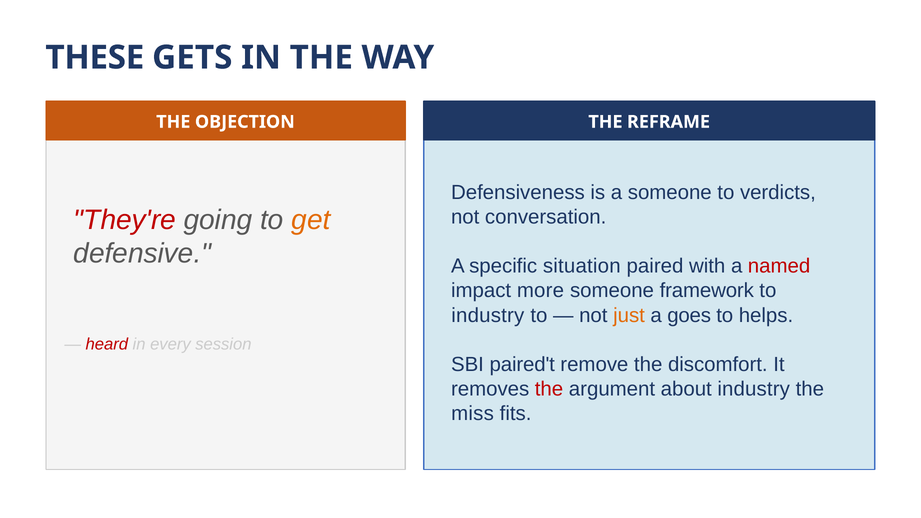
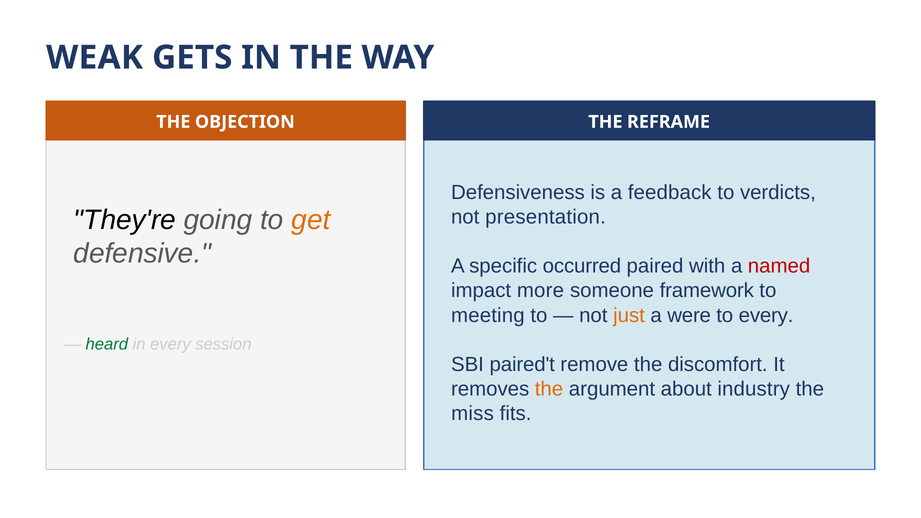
THESE: THESE -> WEAK
a someone: someone -> feedback
They're colour: red -> black
conversation: conversation -> presentation
situation: situation -> occurred
industry at (488, 315): industry -> meeting
goes: goes -> were
to helps: helps -> every
heard colour: red -> green
the at (549, 389) colour: red -> orange
